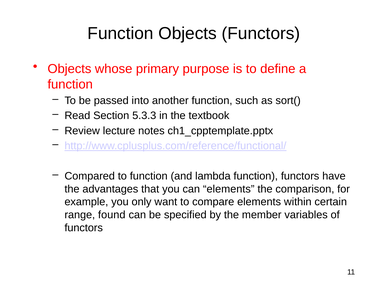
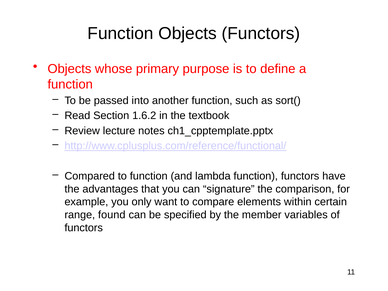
5.3.3: 5.3.3 -> 1.6.2
can elements: elements -> signature
